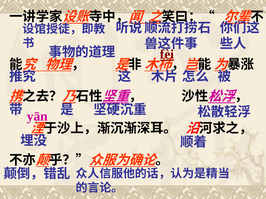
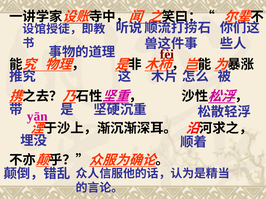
fèi underline: present -> none
